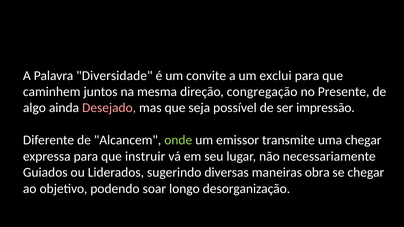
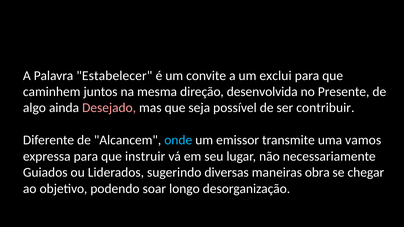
Diversidade: Diversidade -> Estabelecer
congregação: congregação -> desenvolvida
impressão: impressão -> contribuir
onde colour: light green -> light blue
uma chegar: chegar -> vamos
